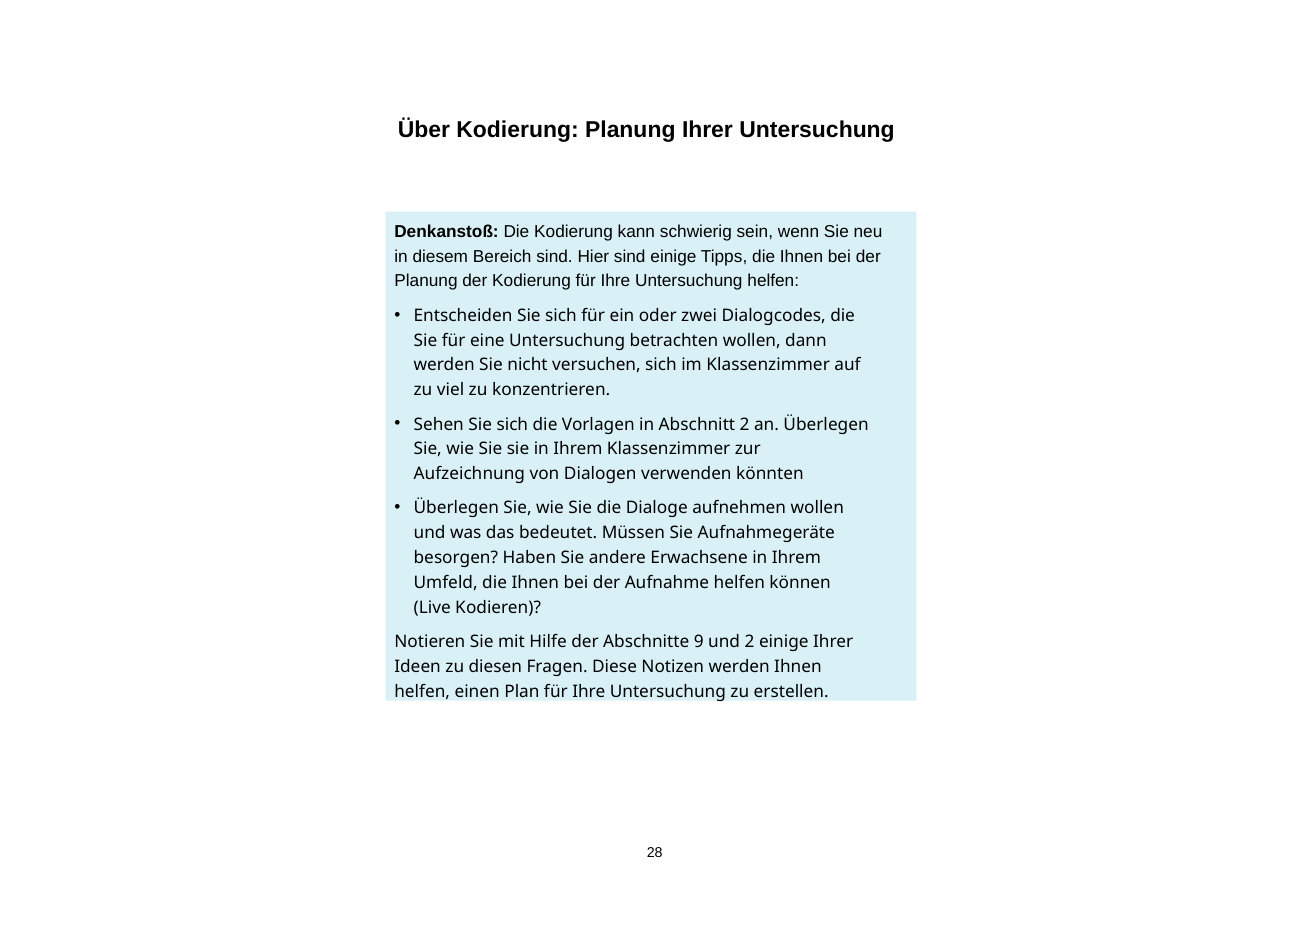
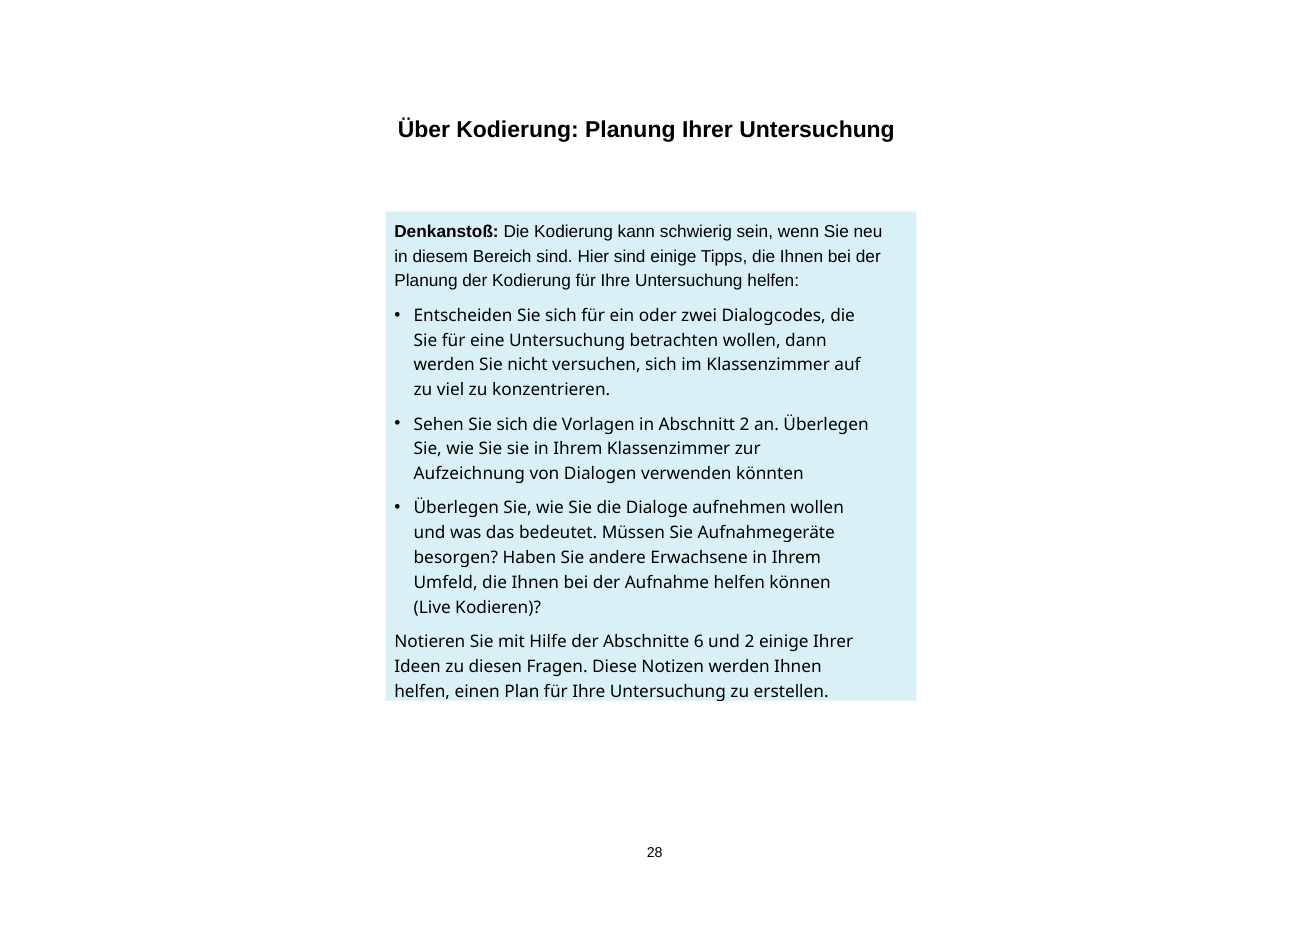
9: 9 -> 6
